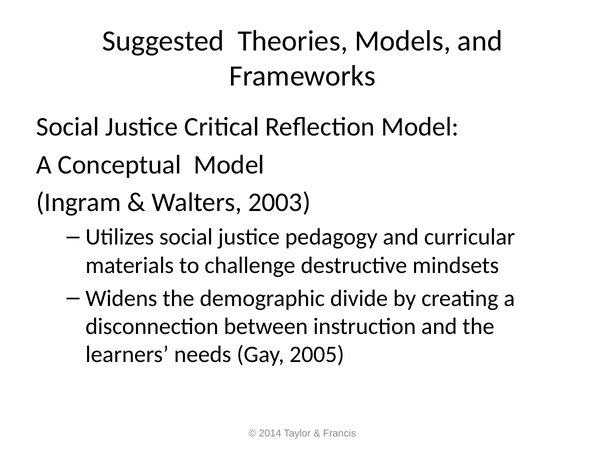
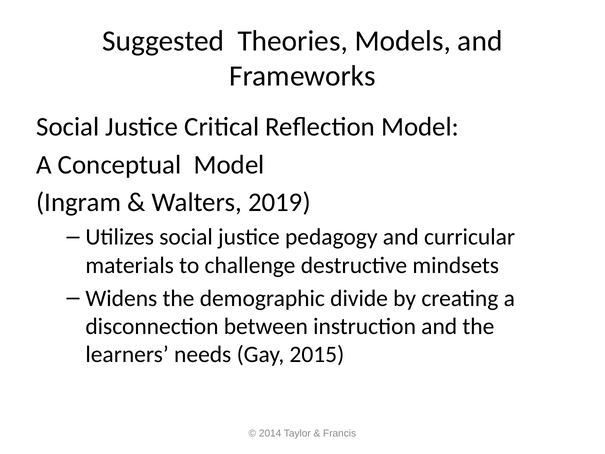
2003: 2003 -> 2019
2005: 2005 -> 2015
